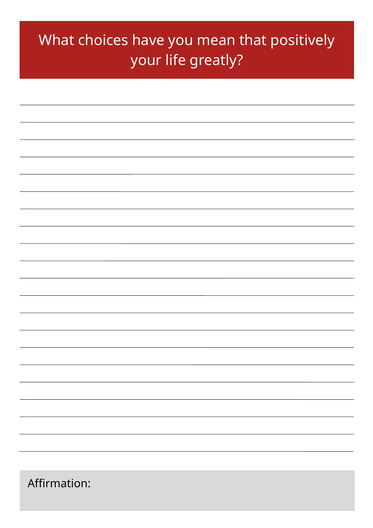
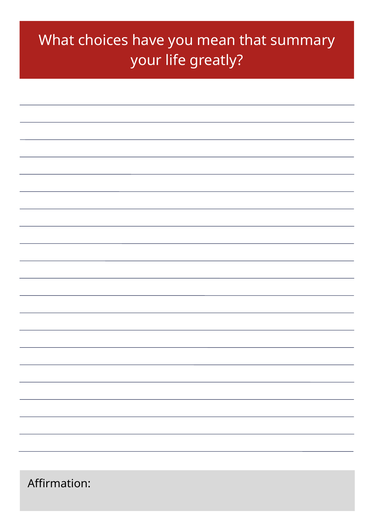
positively: positively -> summary
